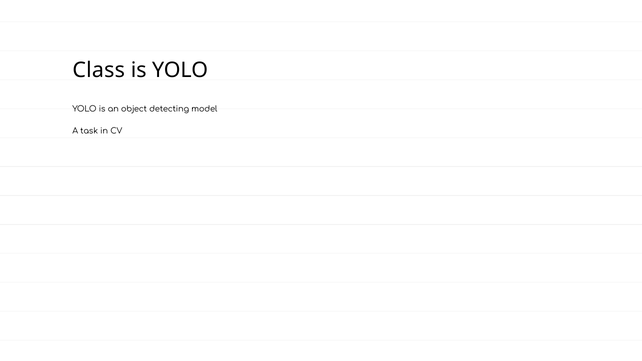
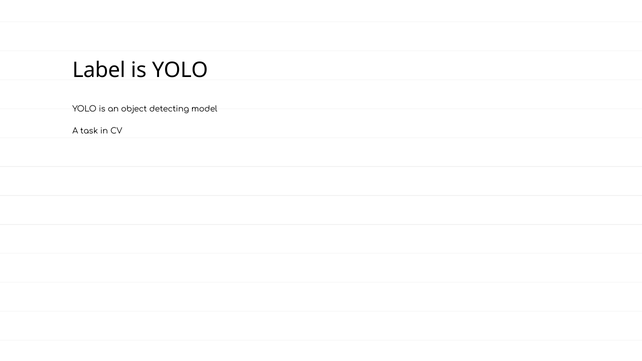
Class: Class -> Label
